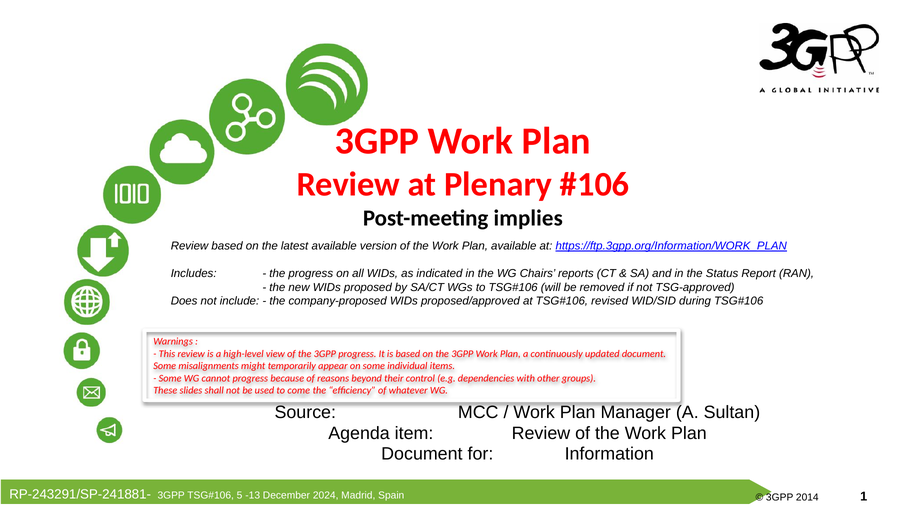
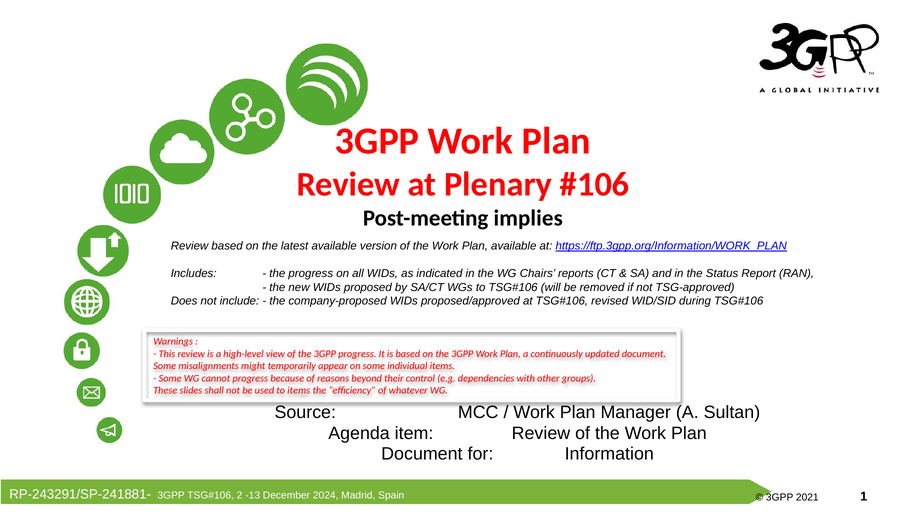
to come: come -> items
5: 5 -> 2
2014: 2014 -> 2021
